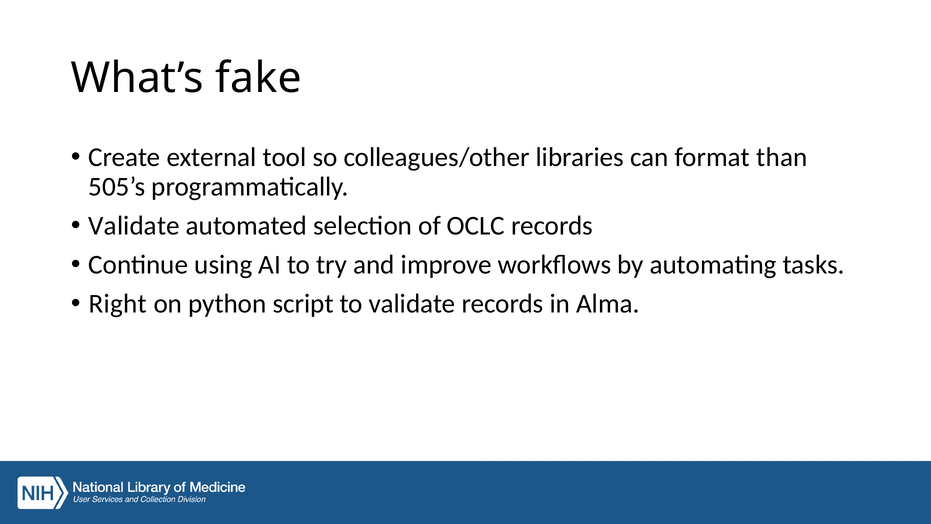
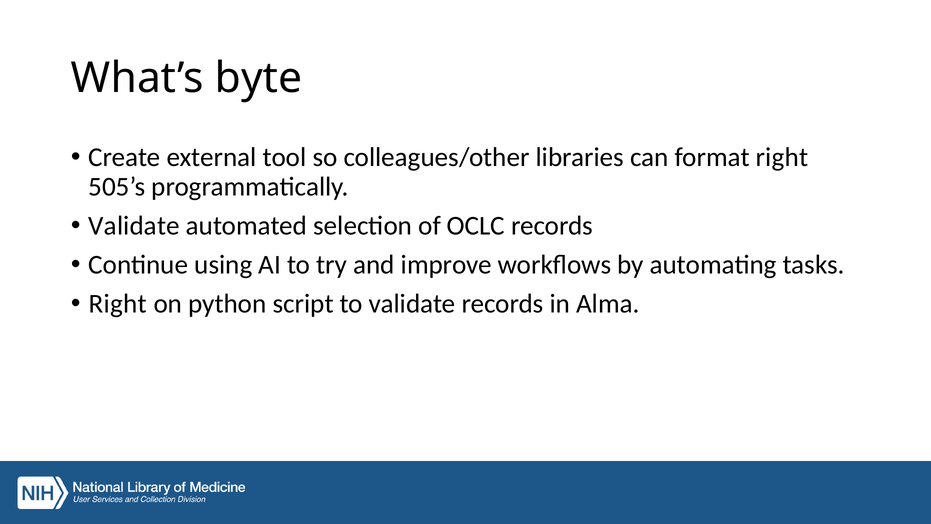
fake: fake -> byte
format than: than -> right
